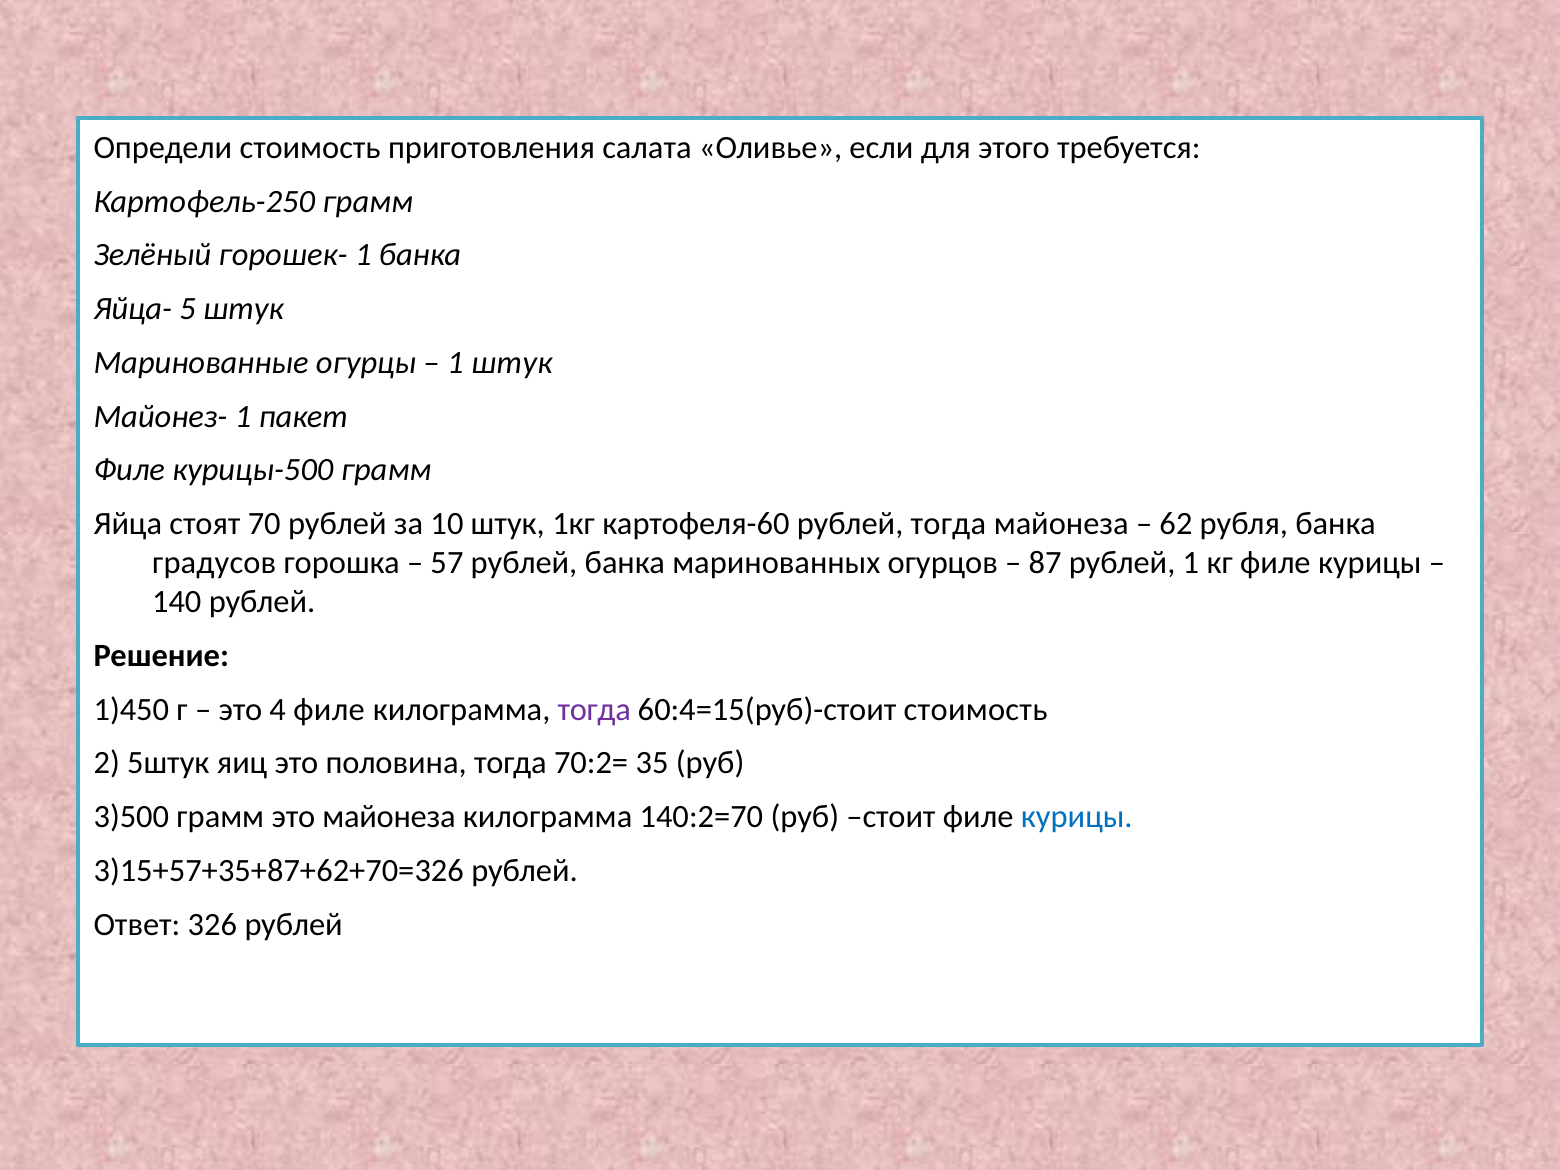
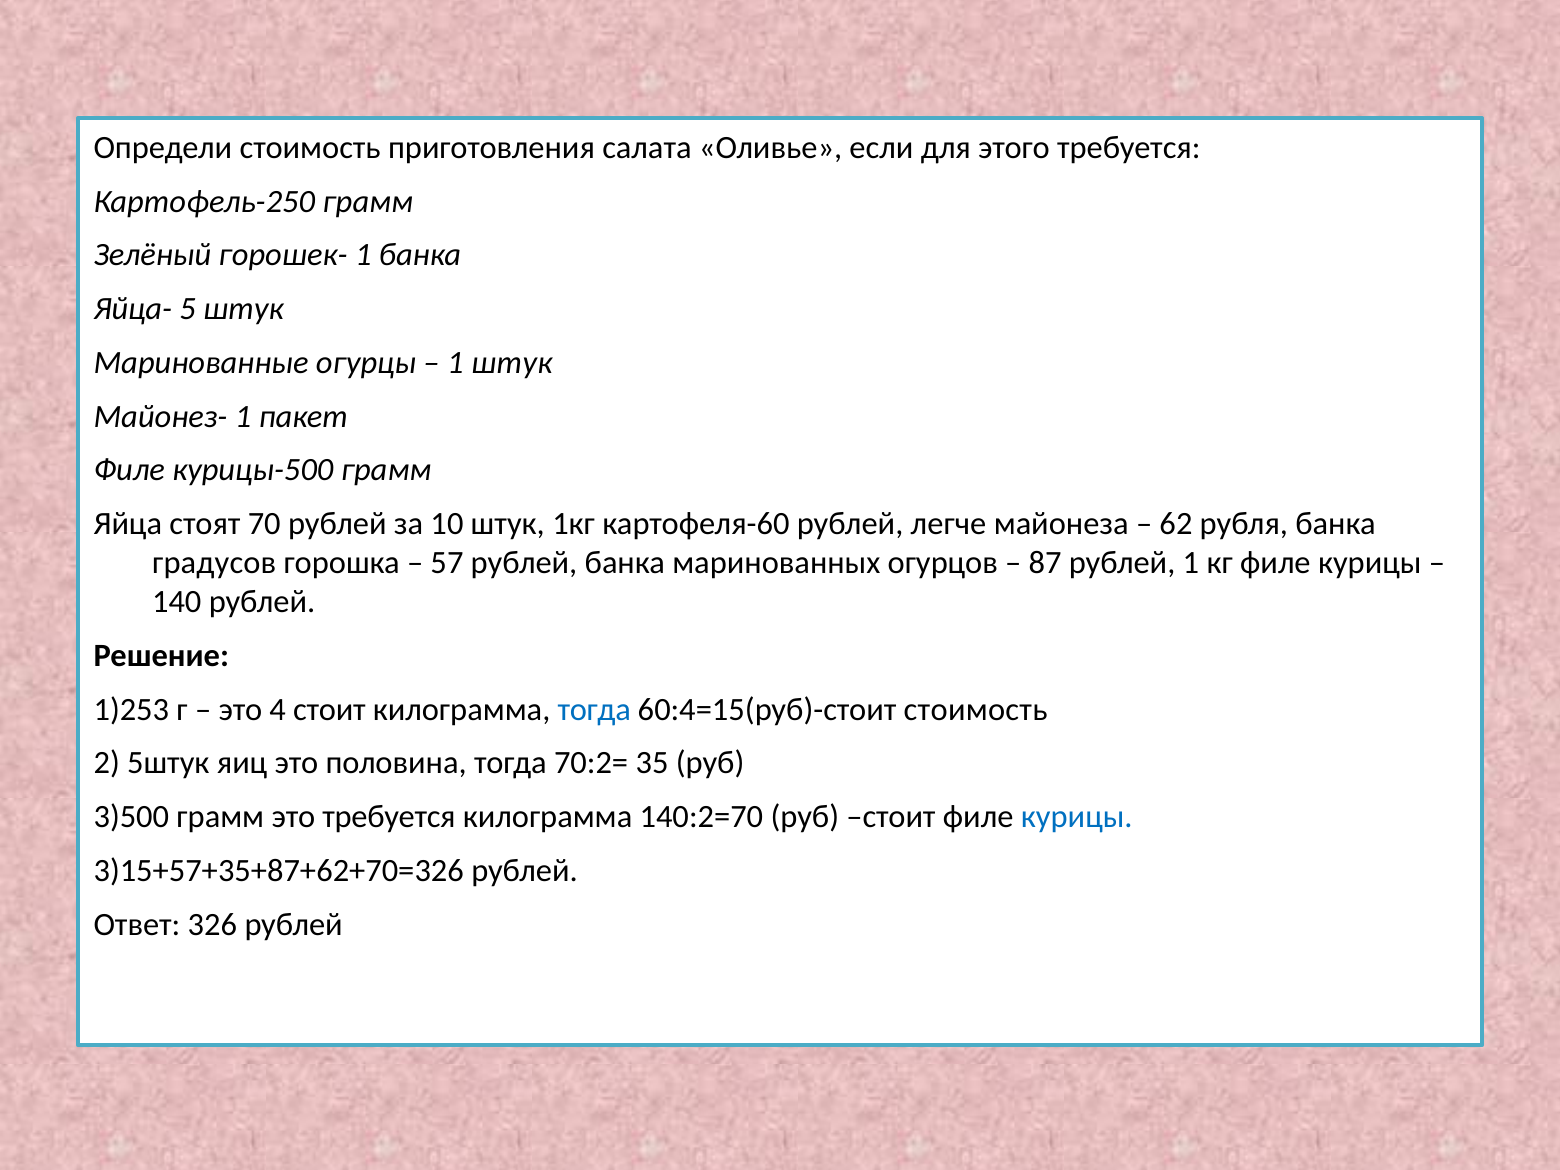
рублей тогда: тогда -> легче
1)450: 1)450 -> 1)253
4 филе: филе -> стоит
тогда at (594, 709) colour: purple -> blue
это майонеза: майонеза -> требуется
